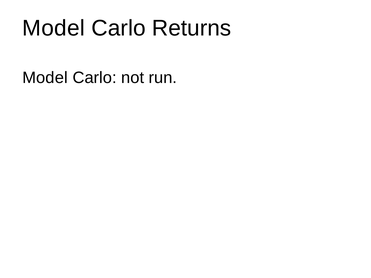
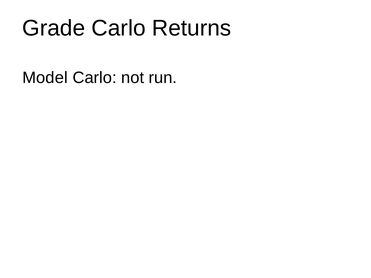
Model at (54, 28): Model -> Grade
